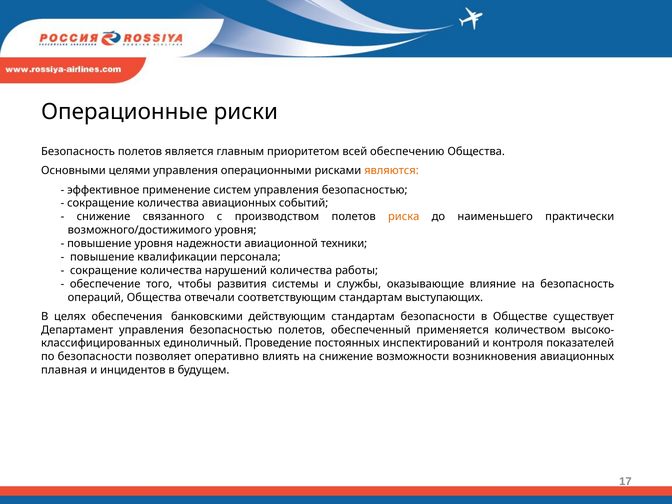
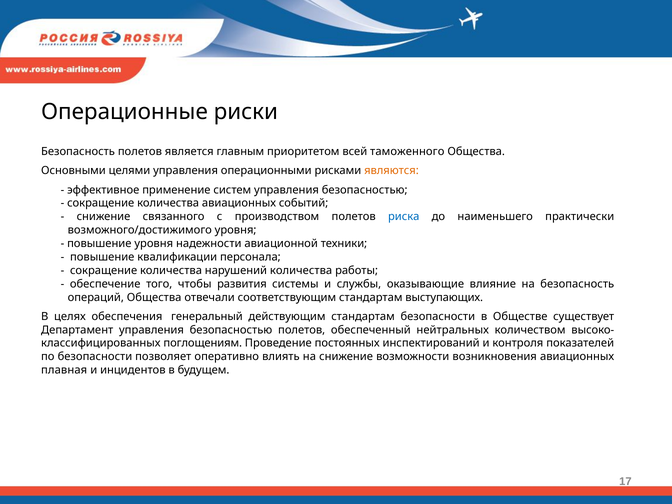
обеспечению: обеспечению -> таможенного
риска colour: orange -> blue
банковскими: банковскими -> генеральный
применяется: применяется -> нейтральных
единоличный: единоличный -> поглощениям
